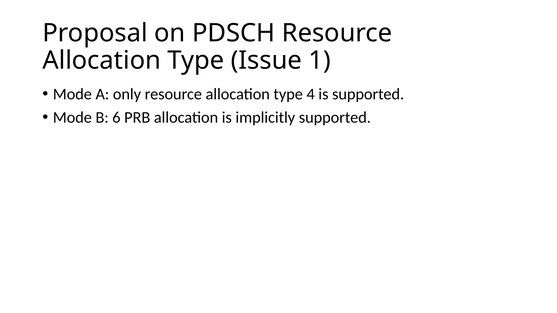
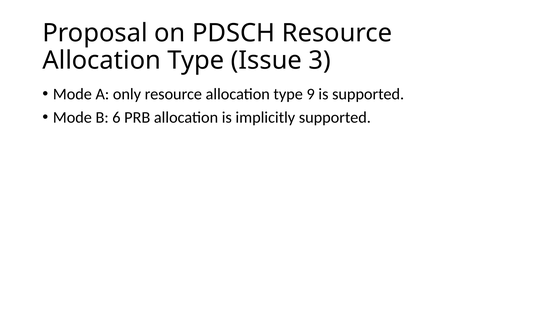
1: 1 -> 3
4: 4 -> 9
